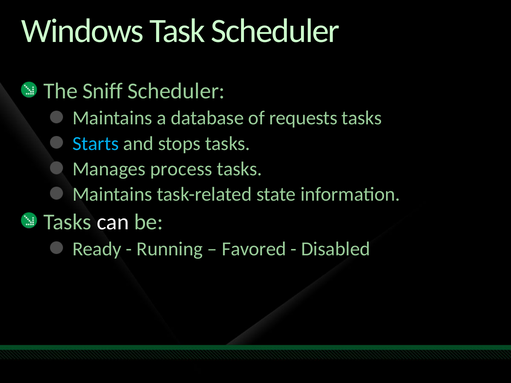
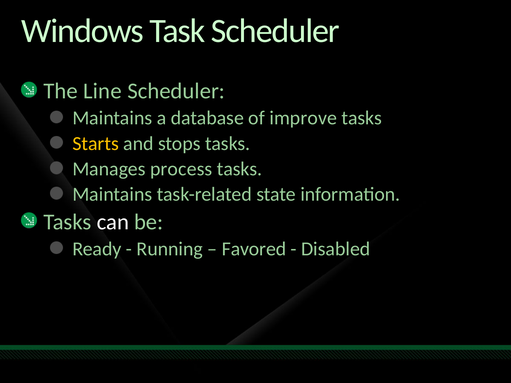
Sniff: Sniff -> Line
requests: requests -> improve
Starts colour: light blue -> yellow
